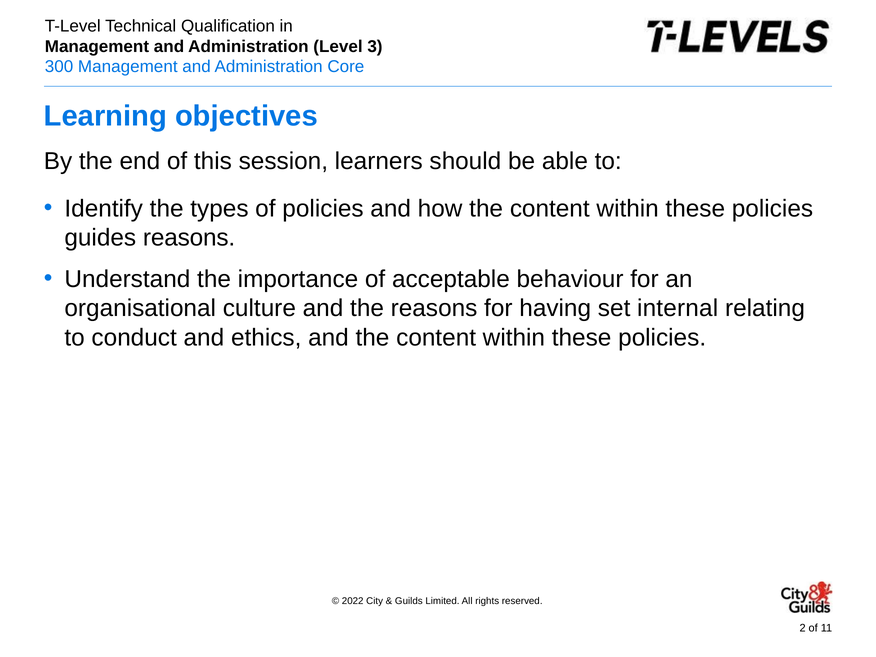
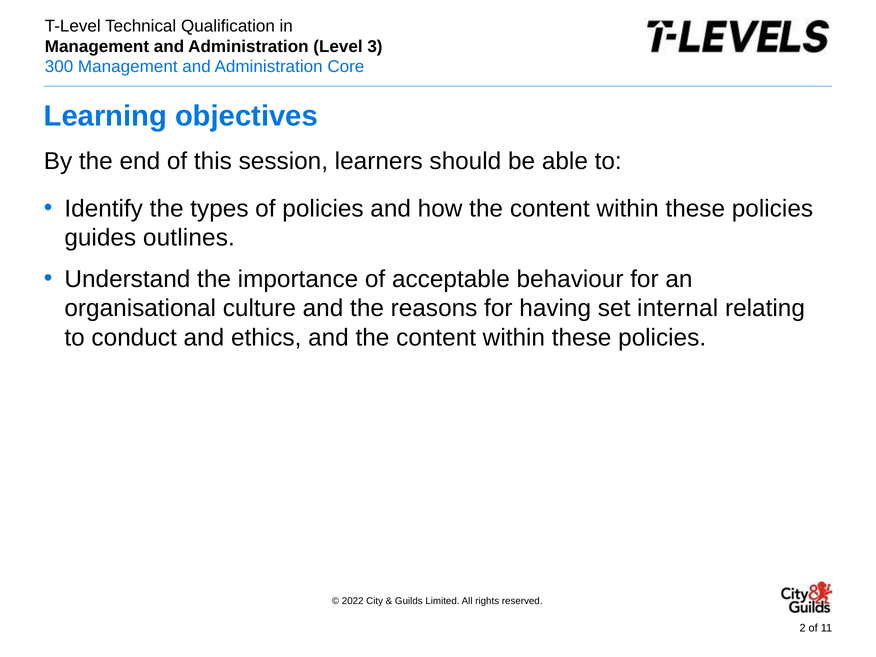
guides reasons: reasons -> outlines
